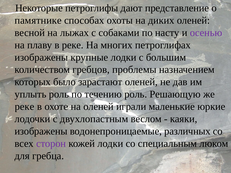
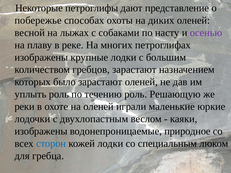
памятнике: памятнике -> побережье
гребцов проблемы: проблемы -> зарастают
реке at (25, 107): реке -> реки
различных: различных -> природное
сторон colour: purple -> blue
